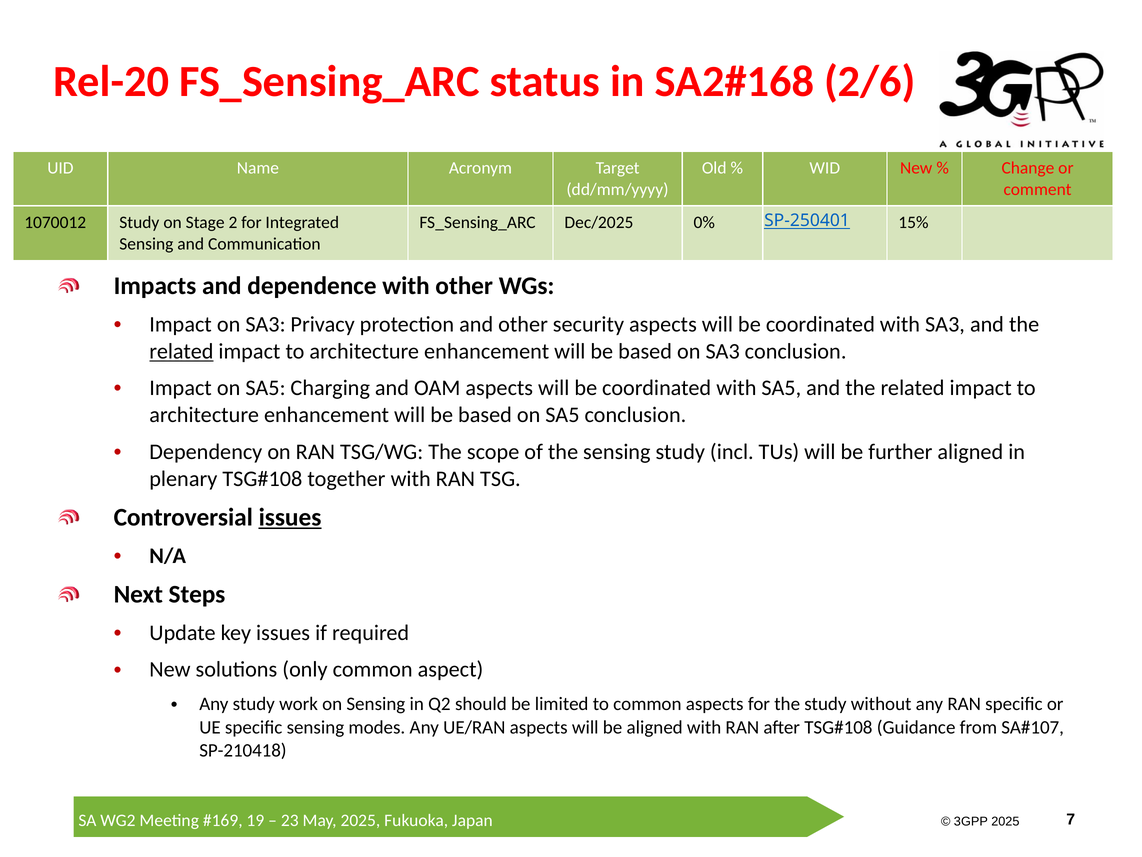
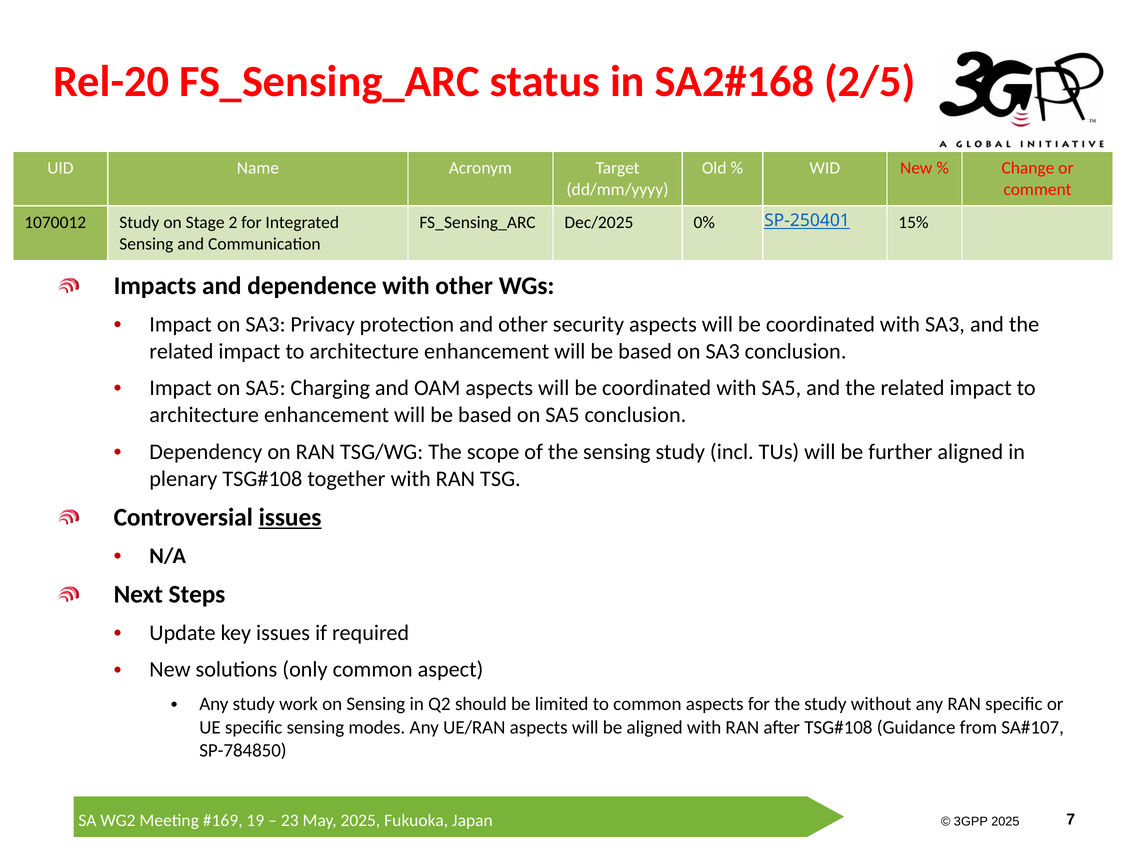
2/6: 2/6 -> 2/5
related at (181, 351) underline: present -> none
SP-210418: SP-210418 -> SP-784850
